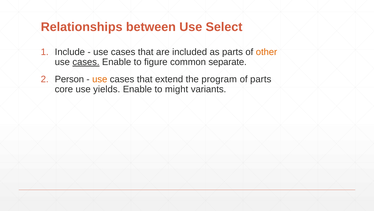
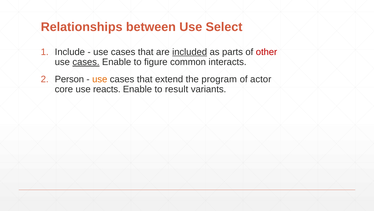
included underline: none -> present
other colour: orange -> red
separate: separate -> interacts
of parts: parts -> actor
yields: yields -> reacts
might: might -> result
